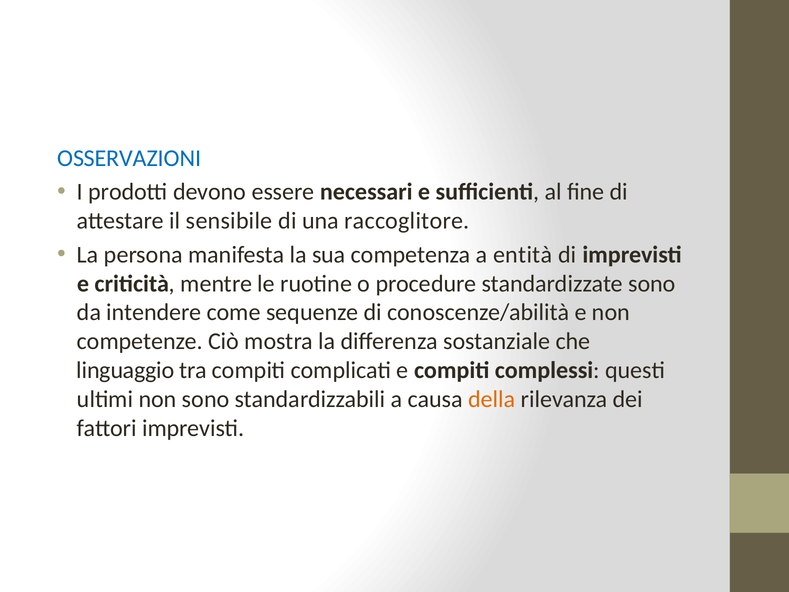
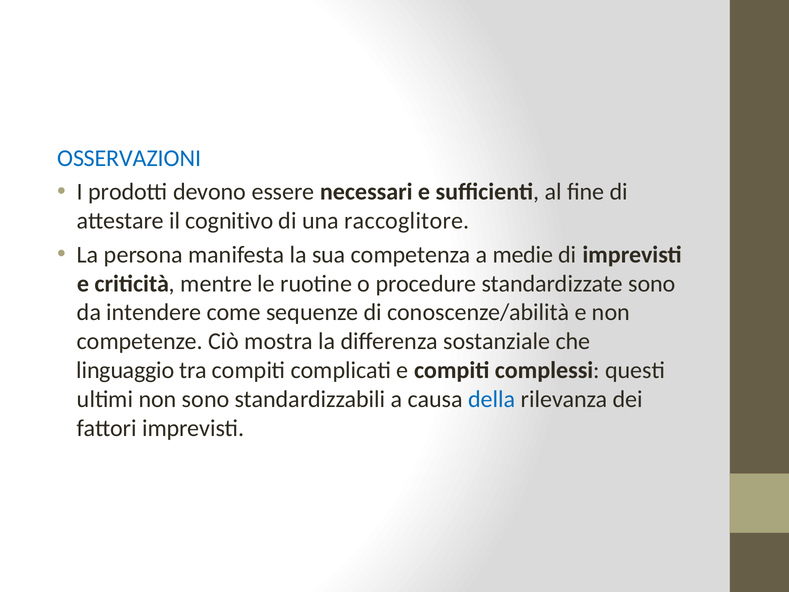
sensibile: sensibile -> cognitivo
entità: entità -> medie
della colour: orange -> blue
